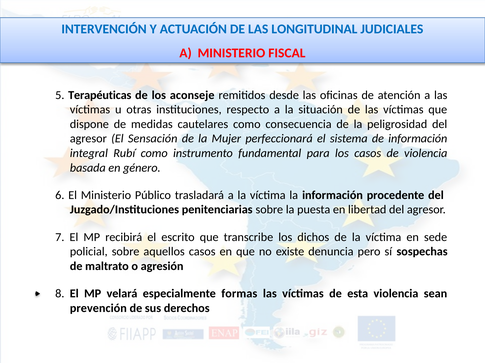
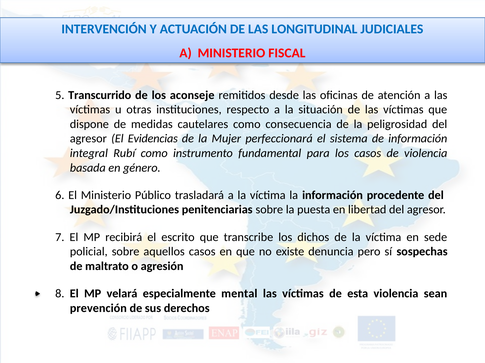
Terapéuticas: Terapéuticas -> Transcurrido
Sensación: Sensación -> Evidencias
formas: formas -> mental
